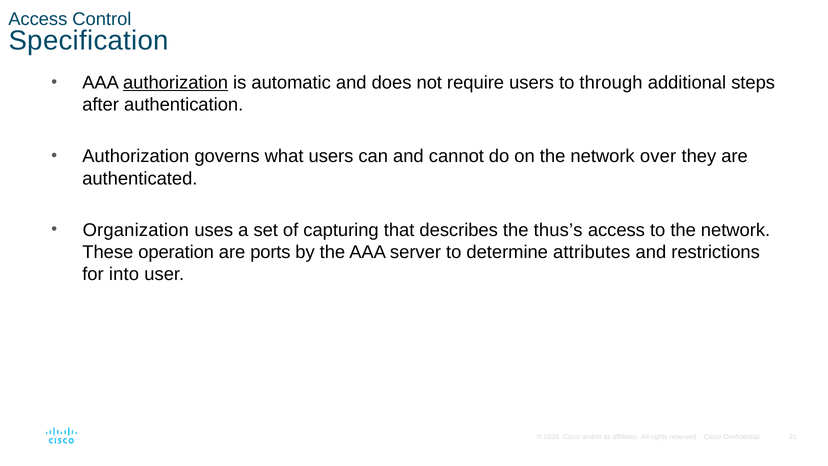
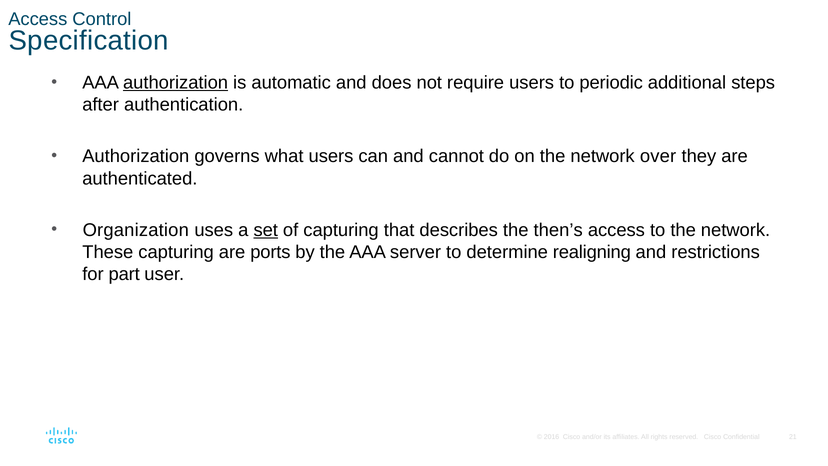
through: through -> periodic
set underline: none -> present
thus’s: thus’s -> then’s
These operation: operation -> capturing
attributes: attributes -> realigning
into: into -> part
